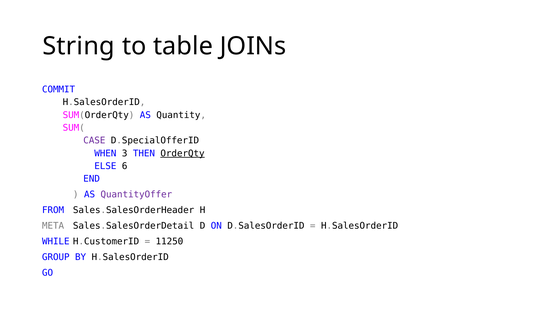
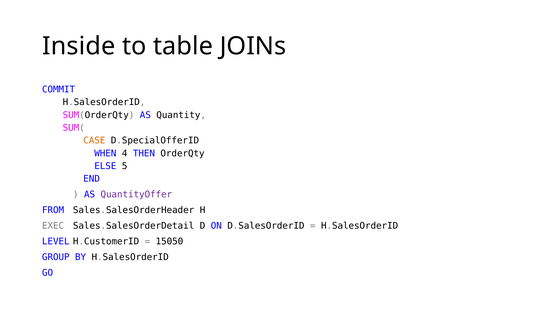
String: String -> Inside
CASE colour: purple -> orange
3: 3 -> 4
OrderQty underline: present -> none
6: 6 -> 5
META: META -> EXEC
WHILE: WHILE -> LEVEL
11250: 11250 -> 15050
